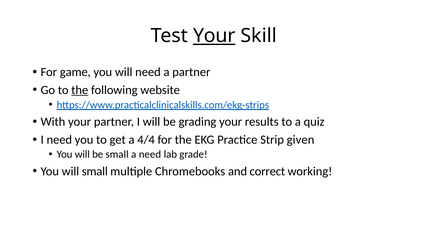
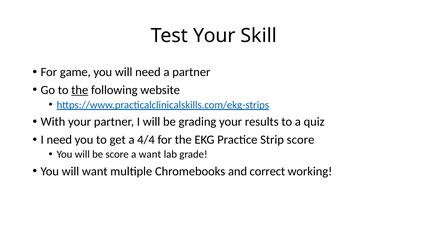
Your at (214, 36) underline: present -> none
Strip given: given -> score
be small: small -> score
a need: need -> want
will small: small -> want
